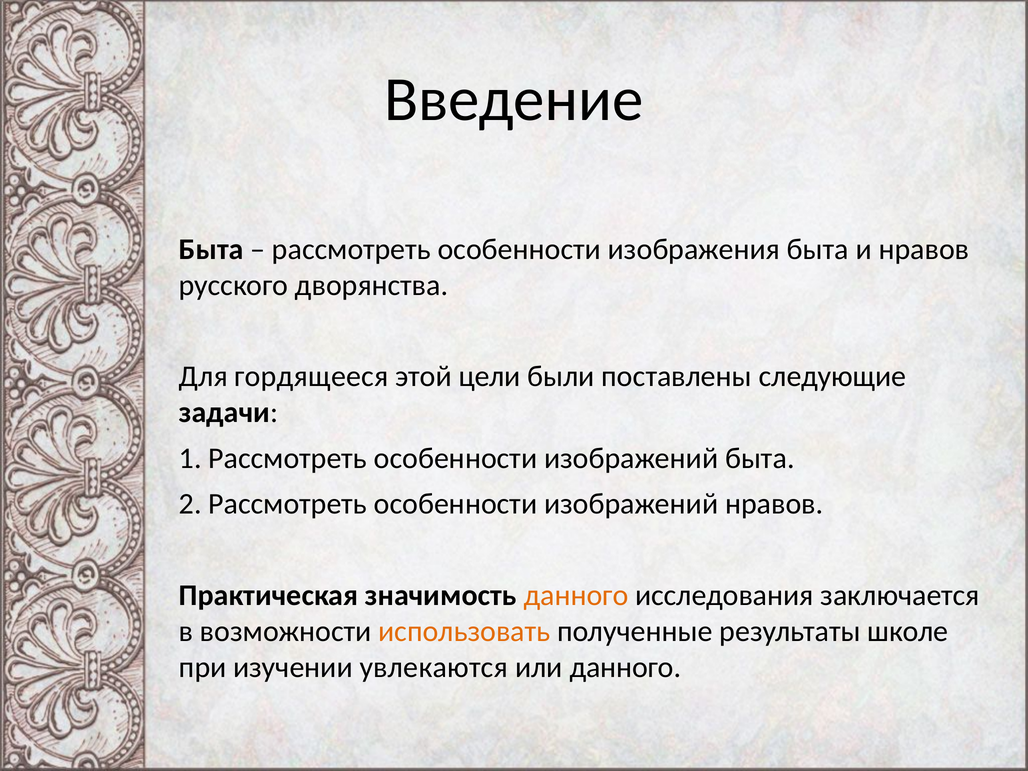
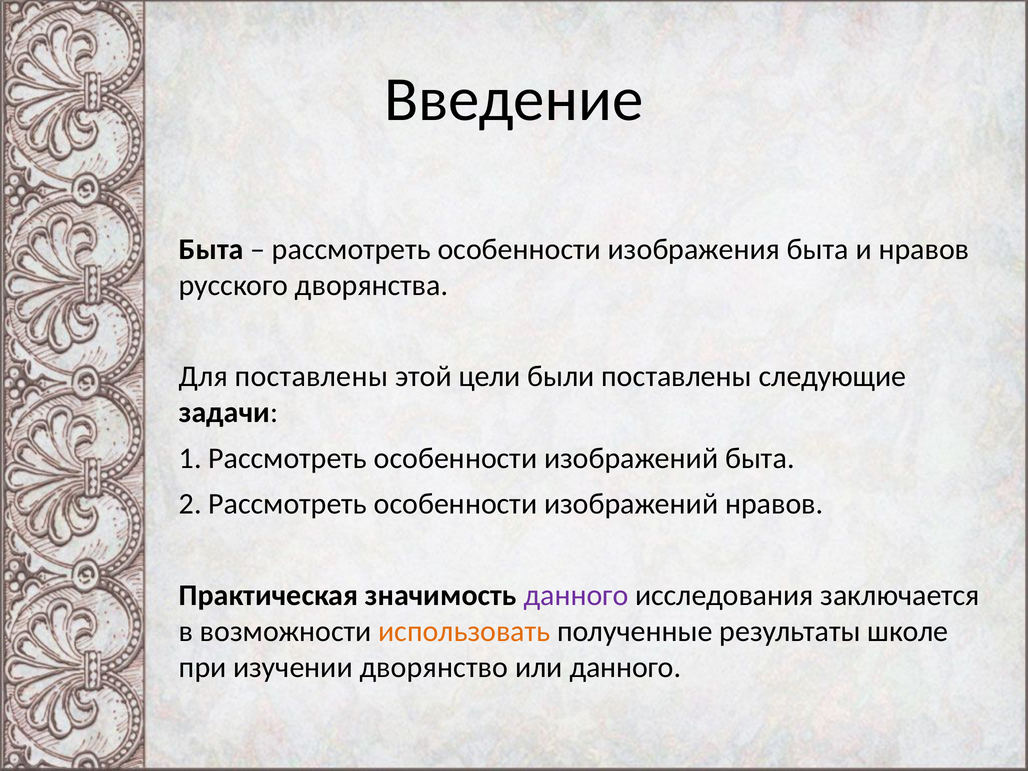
Для гордящееся: гордящееся -> поставлены
данного at (576, 595) colour: orange -> purple
увлекаются: увлекаются -> дворянство
